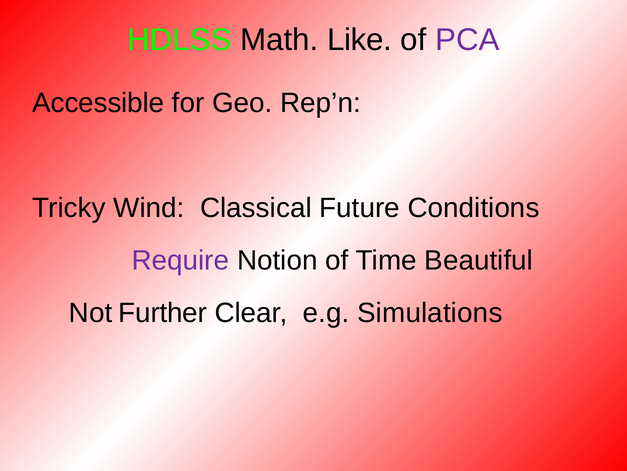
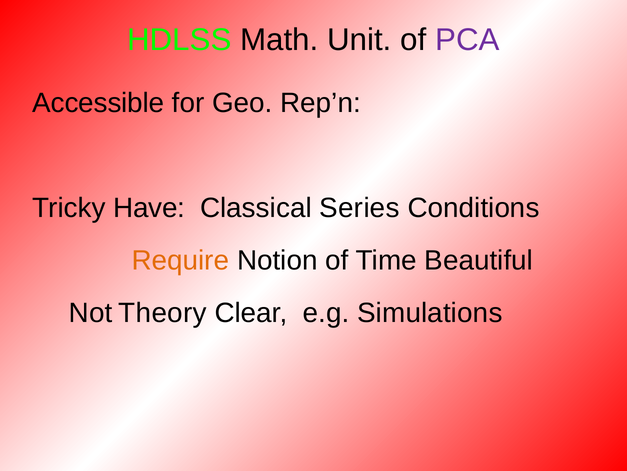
Like: Like -> Unit
Wind: Wind -> Have
Future: Future -> Series
Require colour: purple -> orange
Further: Further -> Theory
